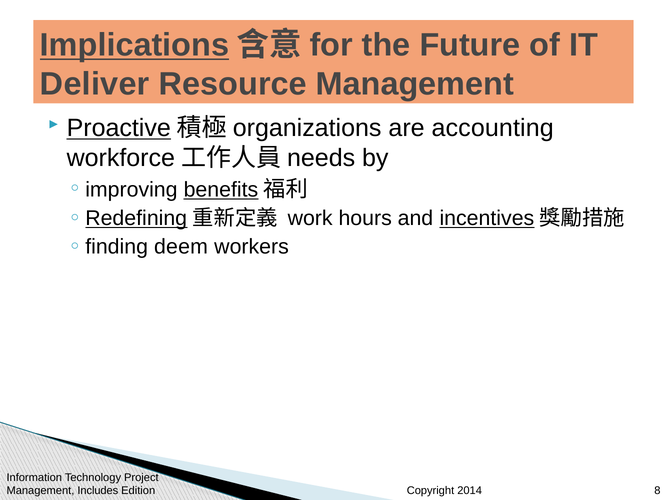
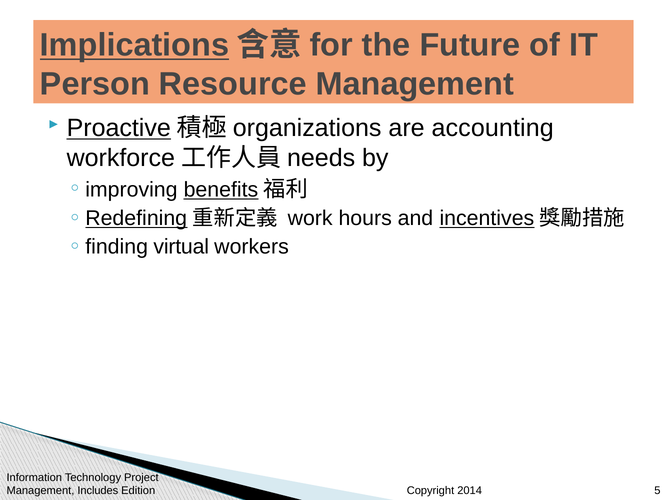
Deliver: Deliver -> Person
deem: deem -> virtual
8: 8 -> 5
